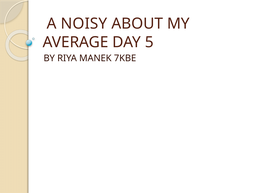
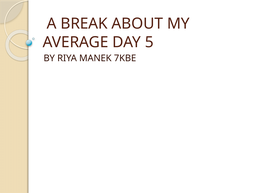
NOISY: NOISY -> BREAK
